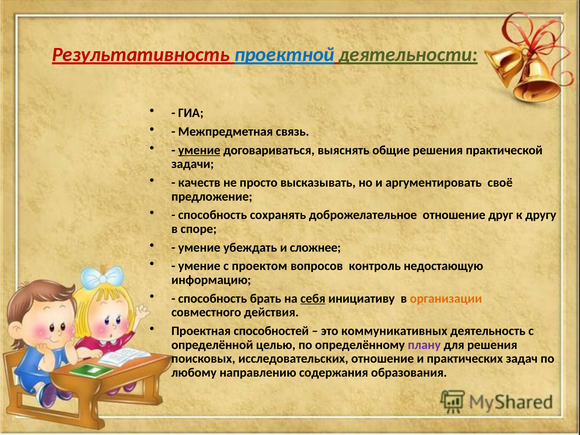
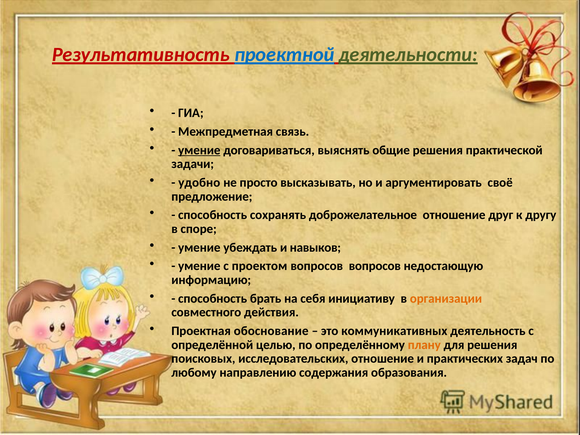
качеств: качеств -> удобно
сложнее: сложнее -> навыков
вопросов контроль: контроль -> вопросов
себя underline: present -> none
способностей: способностей -> обоснование
плану colour: purple -> orange
